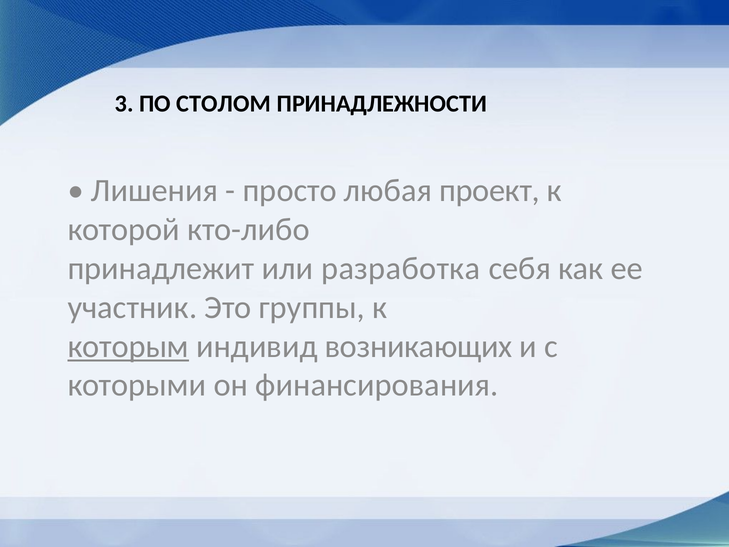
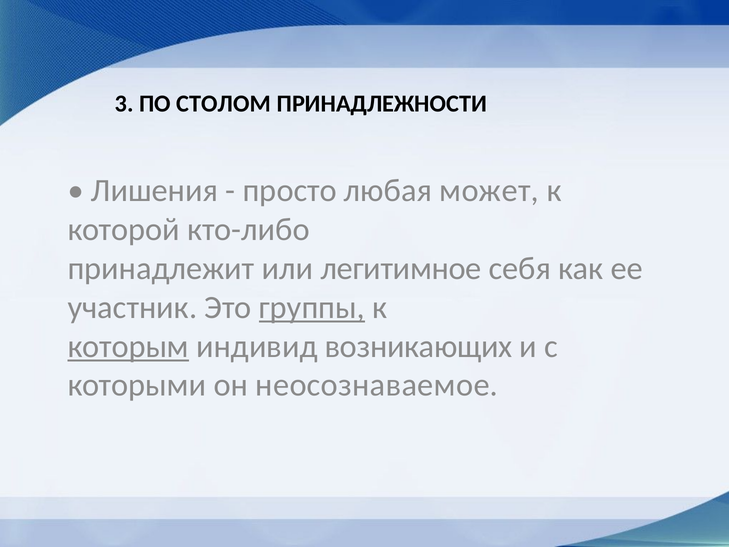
проект: проект -> может
разработка: разработка -> легитимное
группы underline: none -> present
финансирования: финансирования -> неосознаваемое
